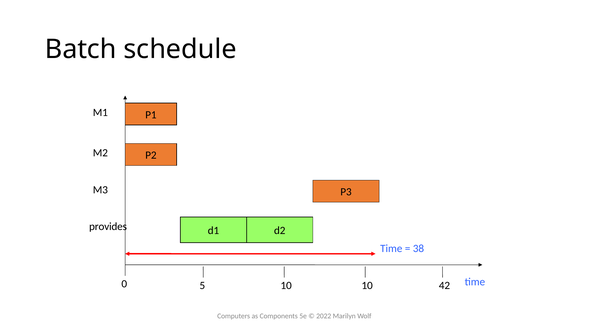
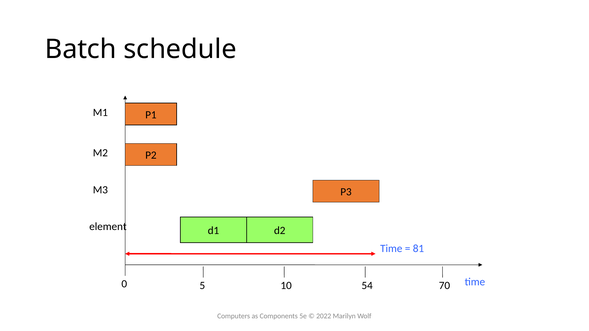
provides: provides -> element
38: 38 -> 81
42: 42 -> 70
5 10: 10 -> 54
